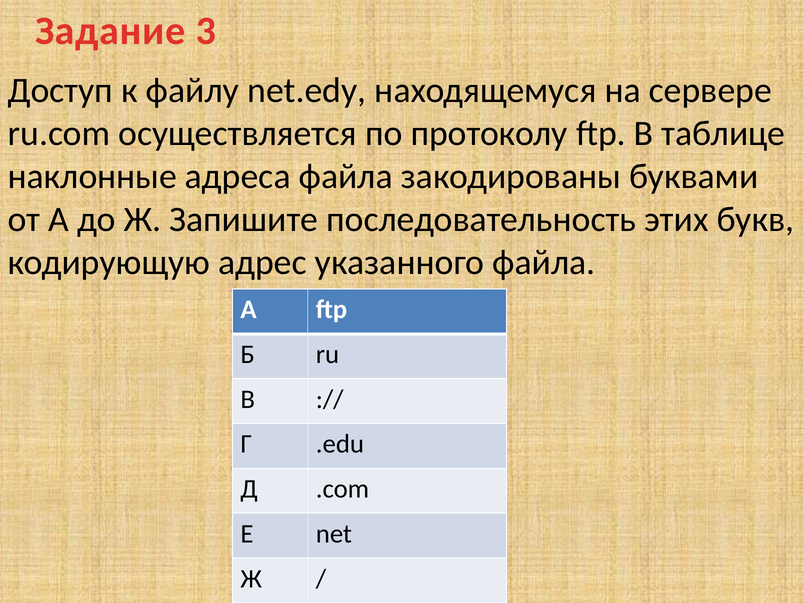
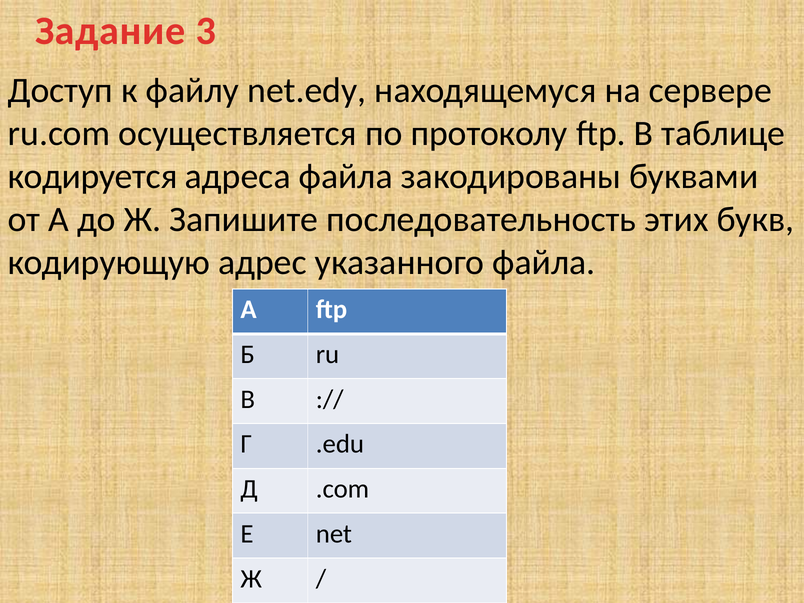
наклонные: наклонные -> кодируется
